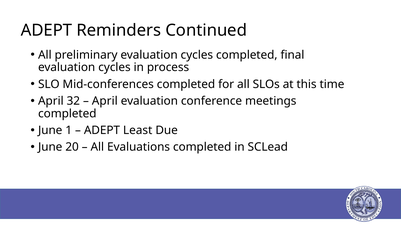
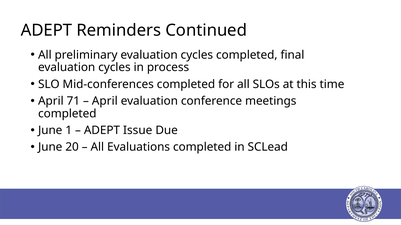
32: 32 -> 71
Least: Least -> Issue
